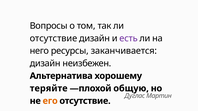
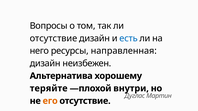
есть colour: purple -> blue
заканчивается: заканчивается -> направленная
общую: общую -> внутри
